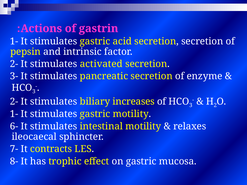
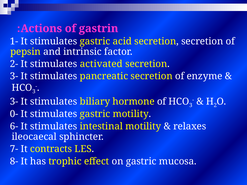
2- at (14, 102): 2- -> 3-
increases: increases -> hormone
1- at (14, 114): 1- -> 0-
